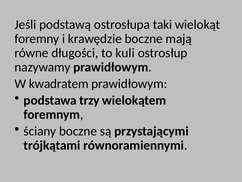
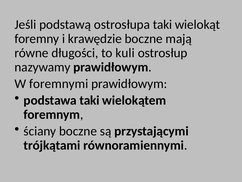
kwadratem: kwadratem -> foremnymi
podstawa trzy: trzy -> taki
